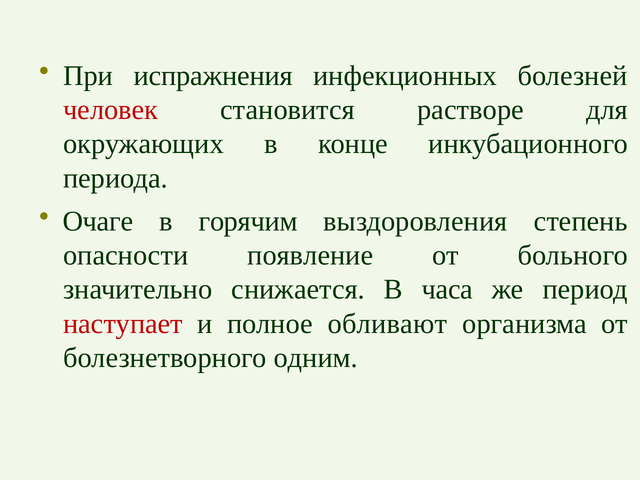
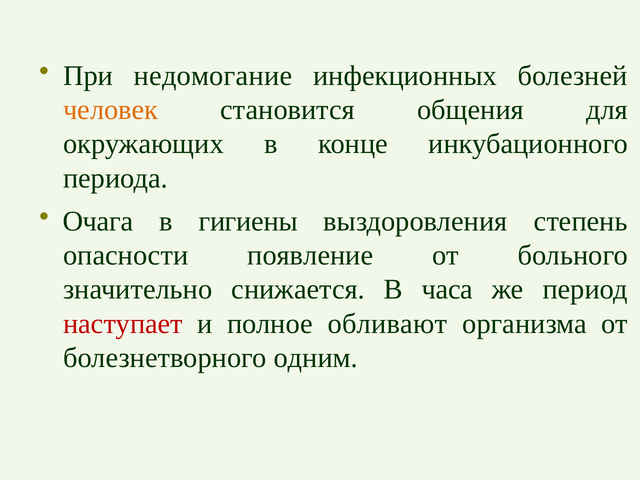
испражнения: испражнения -> недомогание
человек colour: red -> orange
растворе: растворе -> общения
Очаге: Очаге -> Очага
горячим: горячим -> гигиены
